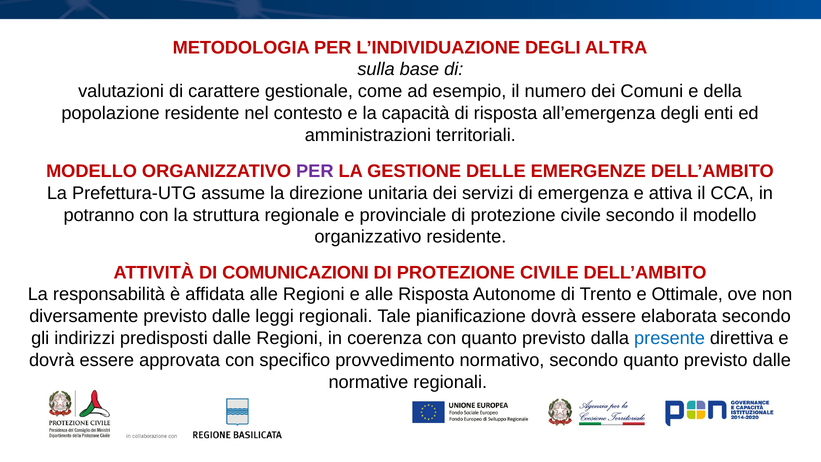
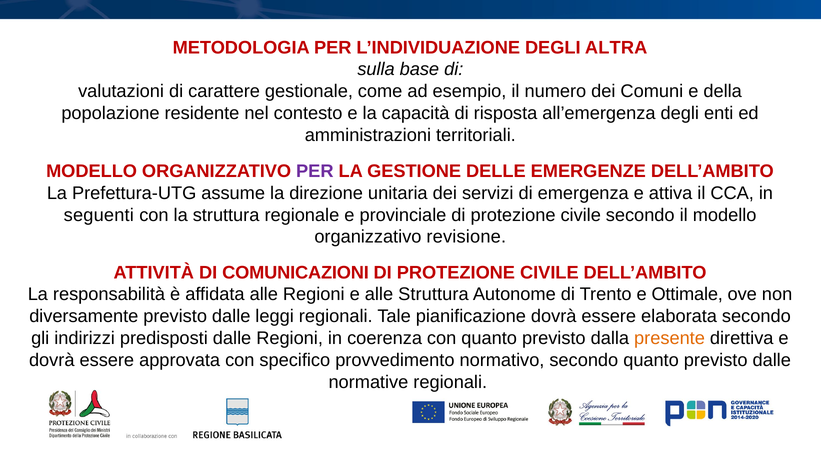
potranno: potranno -> seguenti
organizzativo residente: residente -> revisione
alle Risposta: Risposta -> Struttura
presente colour: blue -> orange
